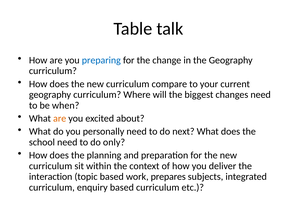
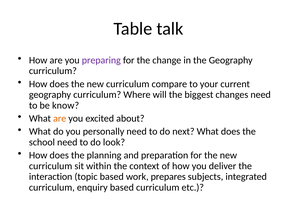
preparing colour: blue -> purple
when: when -> know
only: only -> look
